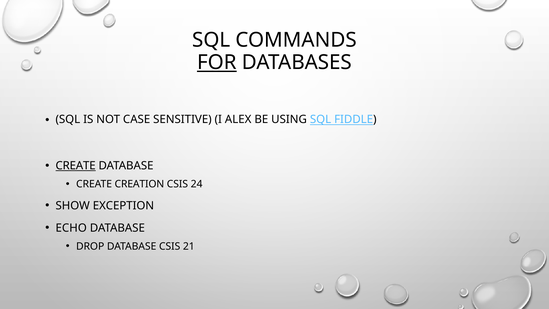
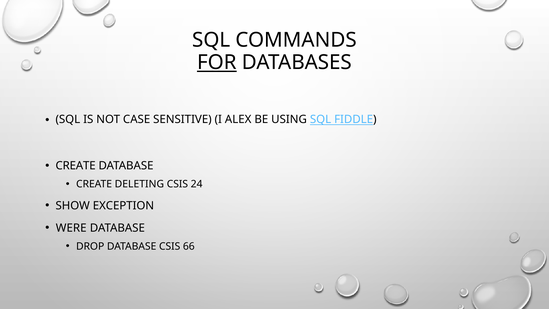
CREATE at (76, 166) underline: present -> none
CREATION: CREATION -> DELETING
ECHO: ECHO -> WERE
21: 21 -> 66
